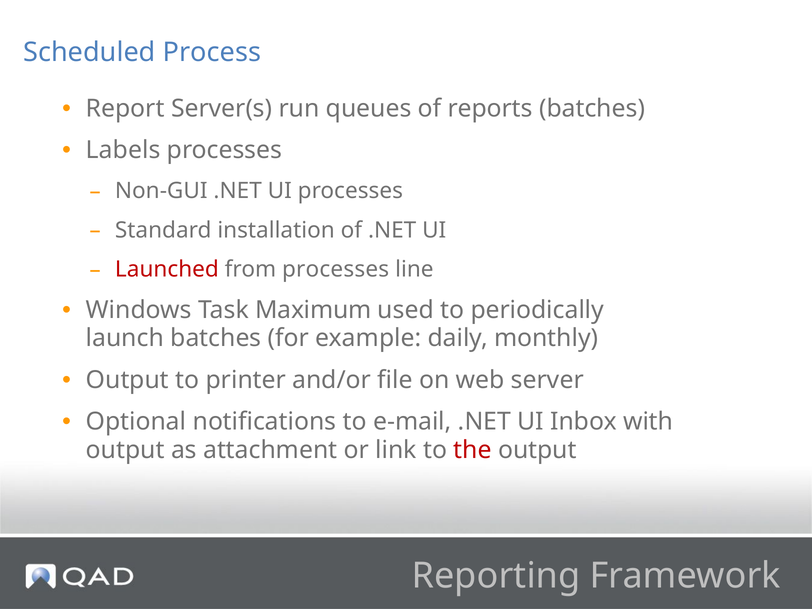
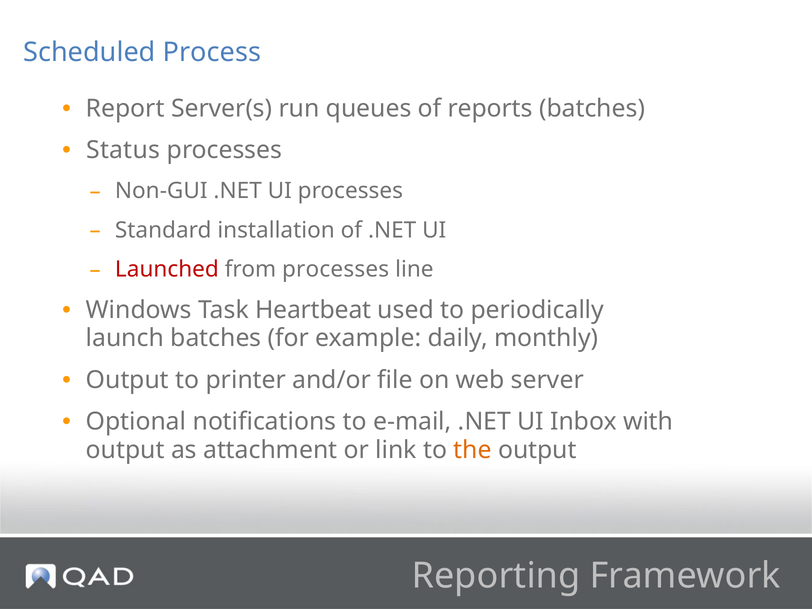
Labels: Labels -> Status
Maximum: Maximum -> Heartbeat
the colour: red -> orange
